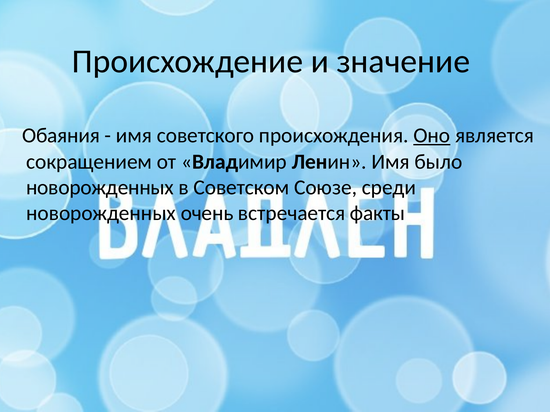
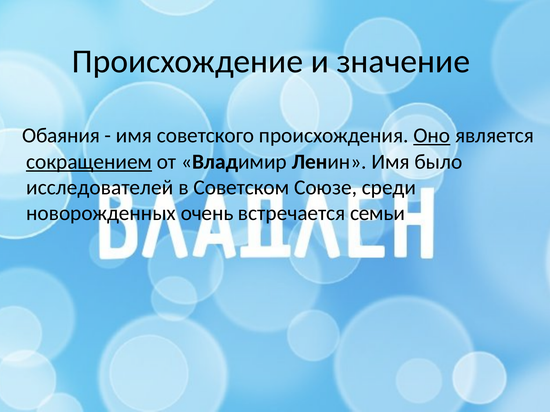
сокращением underline: none -> present
новорожденных at (100, 188): новорожденных -> исследователей
факты: факты -> семьи
